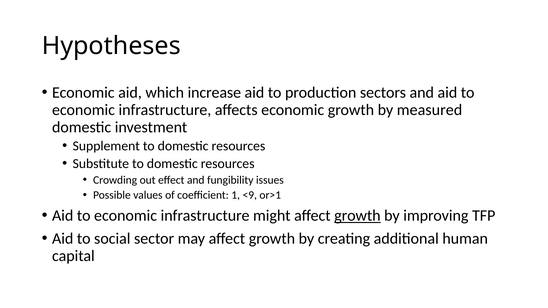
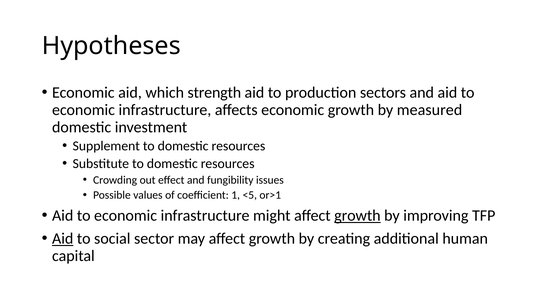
increase: increase -> strength
<9: <9 -> <5
Aid at (63, 239) underline: none -> present
